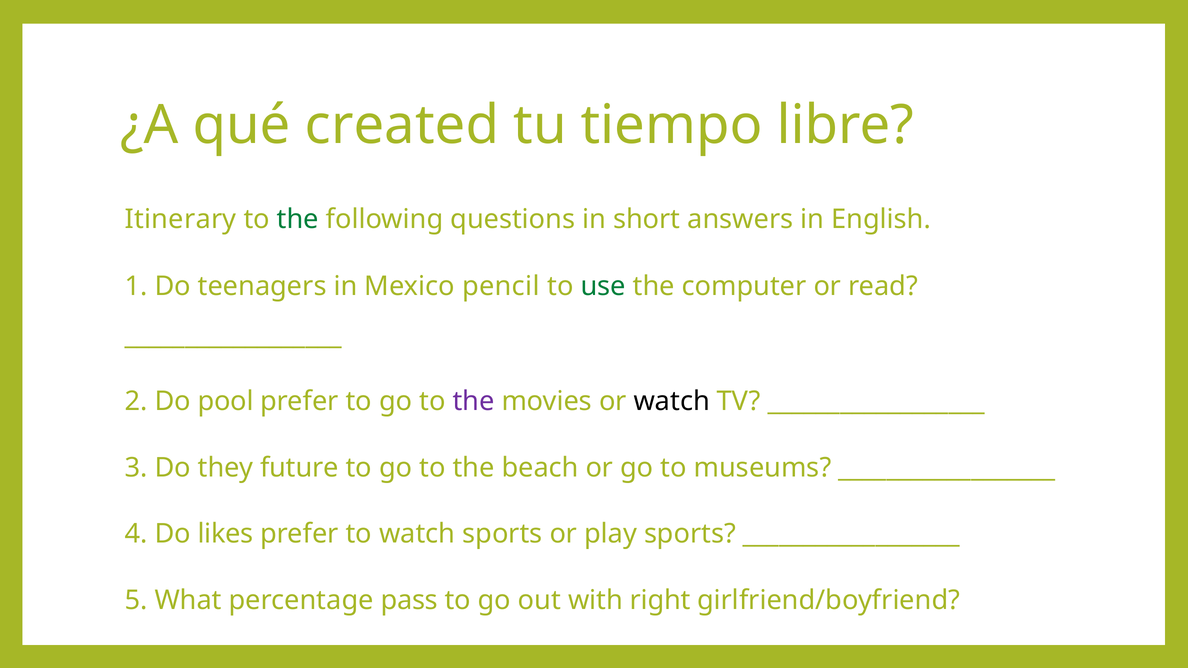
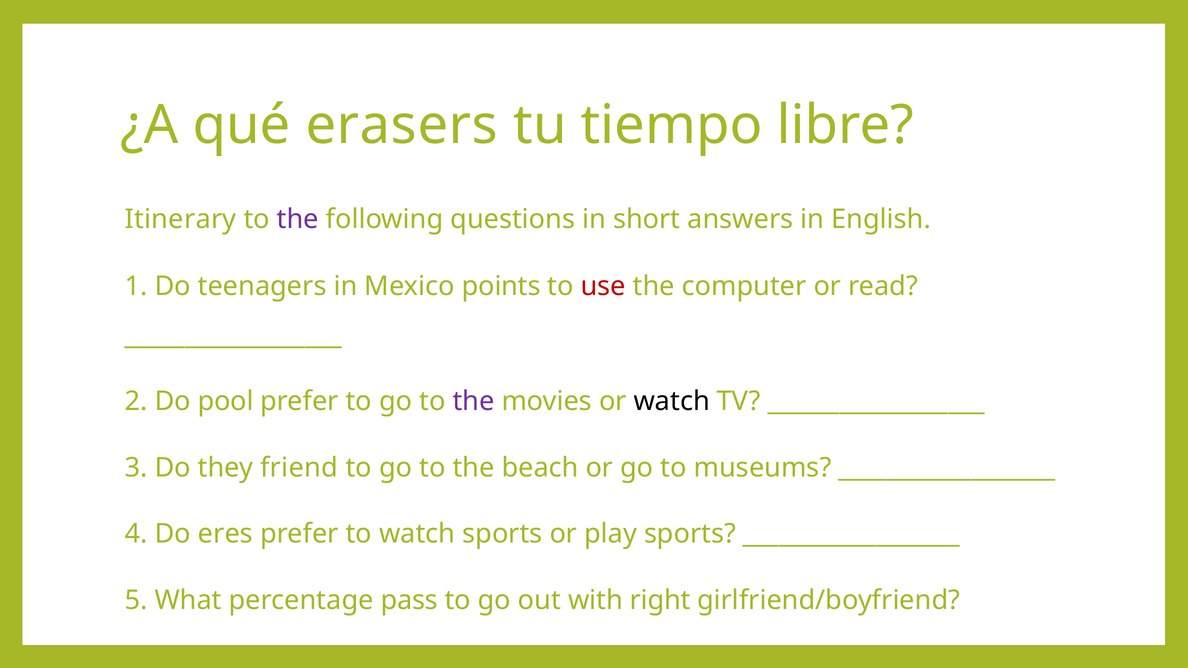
created: created -> erasers
the at (298, 219) colour: green -> purple
pencil: pencil -> points
use colour: green -> red
future: future -> friend
likes: likes -> eres
